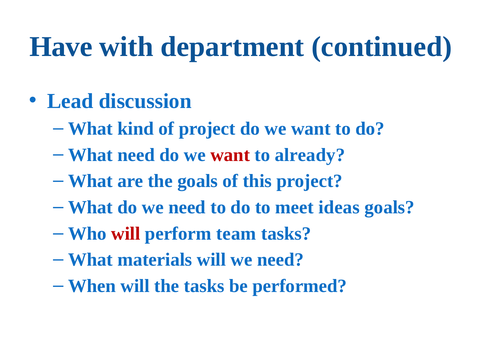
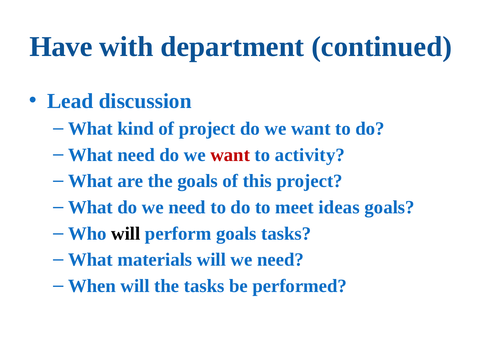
already: already -> activity
will at (126, 234) colour: red -> black
perform team: team -> goals
